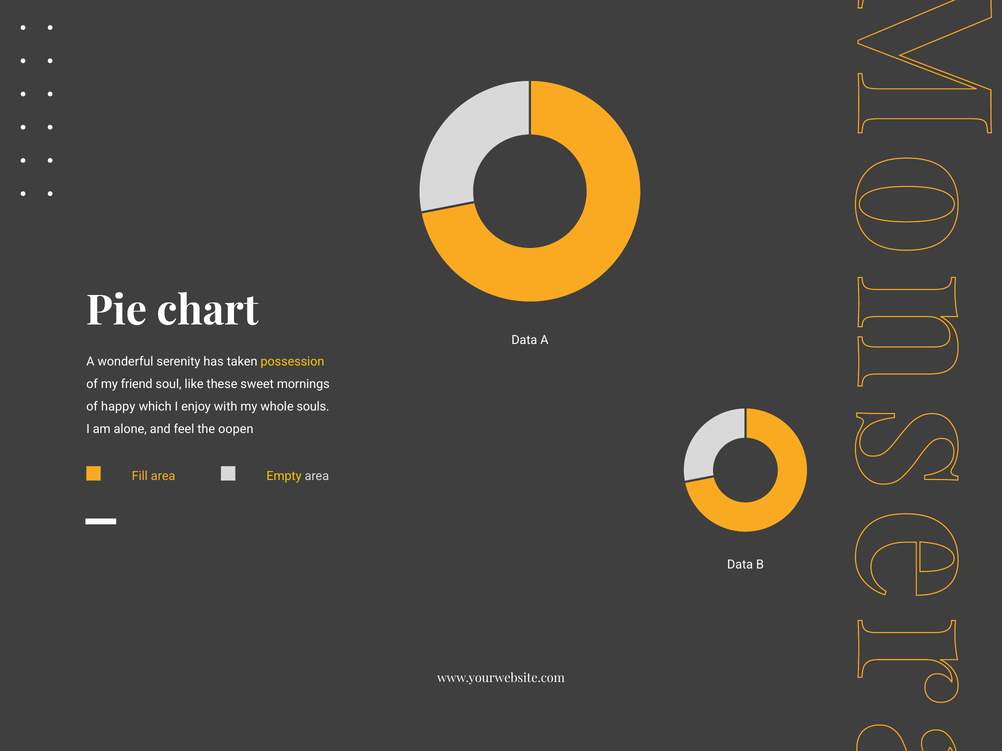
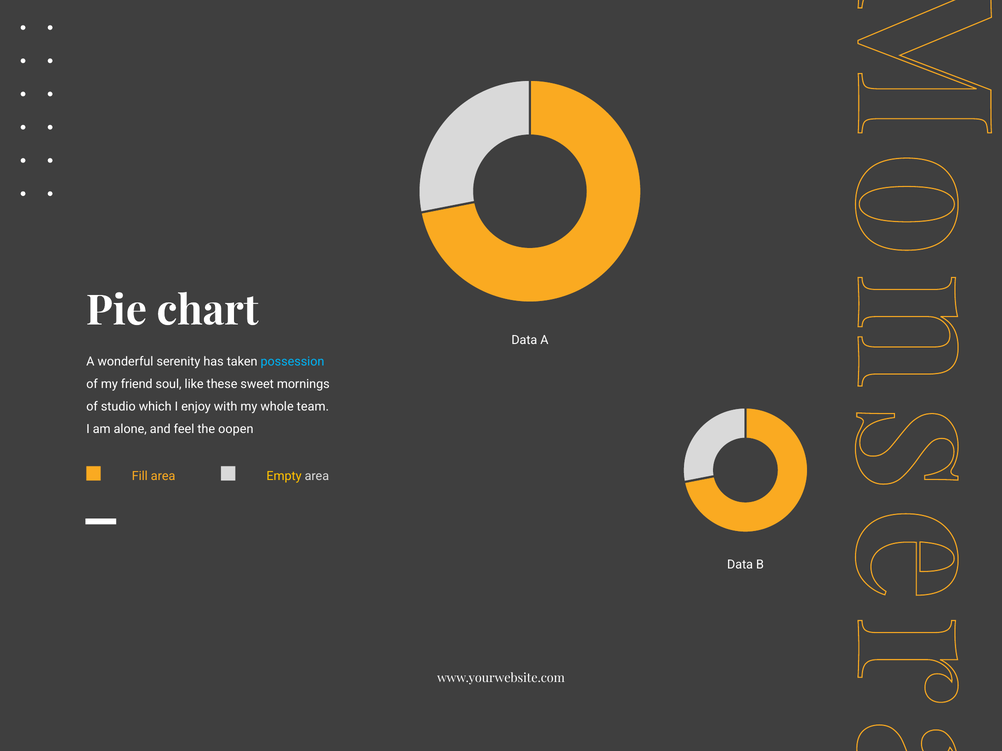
possession colour: yellow -> light blue
happy: happy -> studio
souls: souls -> team
